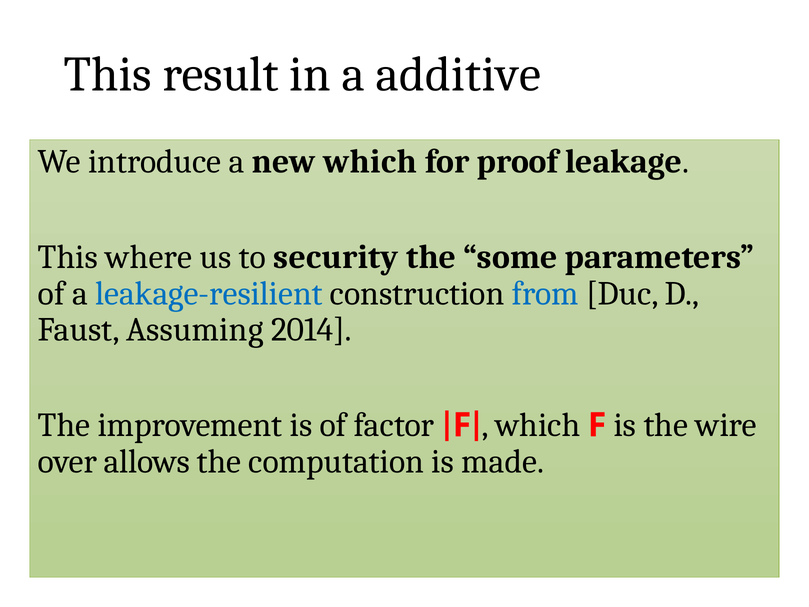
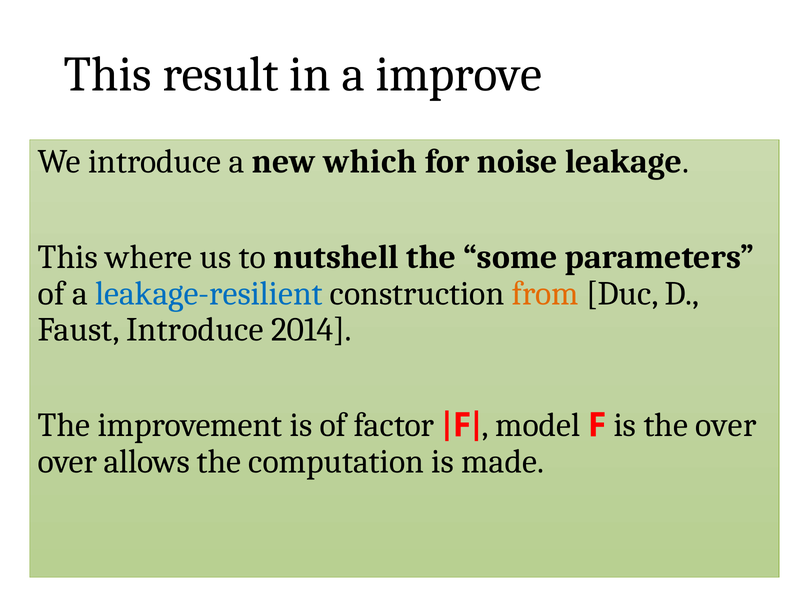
additive: additive -> improve
proof: proof -> noise
security: security -> nutshell
from colour: blue -> orange
Faust Assuming: Assuming -> Introduce
which at (538, 425): which -> model
the wire: wire -> over
